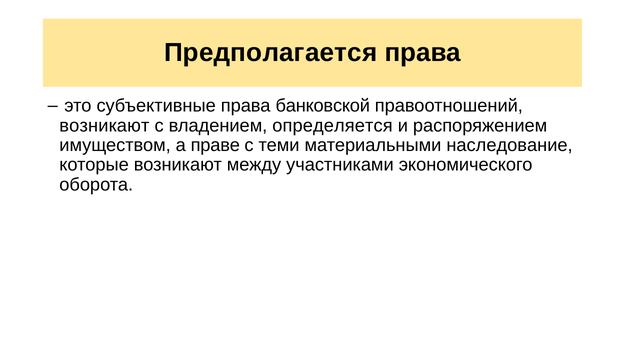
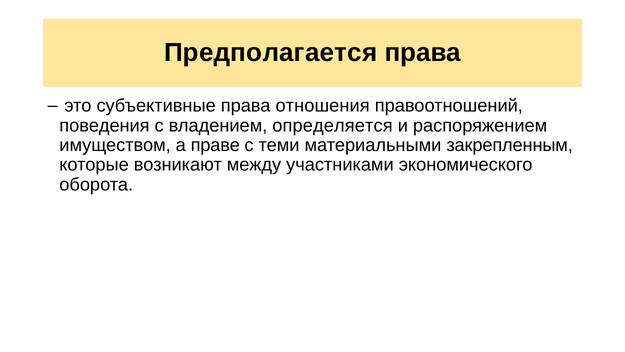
банковской: банковской -> отношения
возникают at (104, 125): возникают -> поведения
наследование: наследование -> закрепленным
